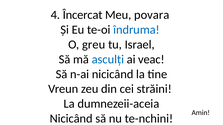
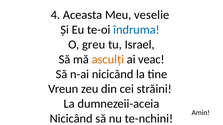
Încercat: Încercat -> Aceasta
povara: povara -> veselie
asculți colour: blue -> orange
